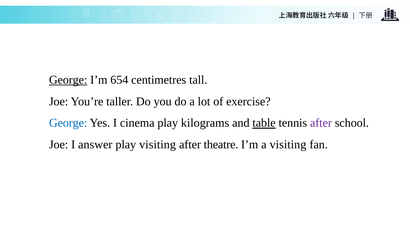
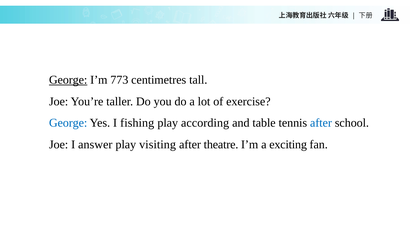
654: 654 -> 773
cinema: cinema -> fishing
kilograms: kilograms -> according
table underline: present -> none
after at (321, 123) colour: purple -> blue
a visiting: visiting -> exciting
